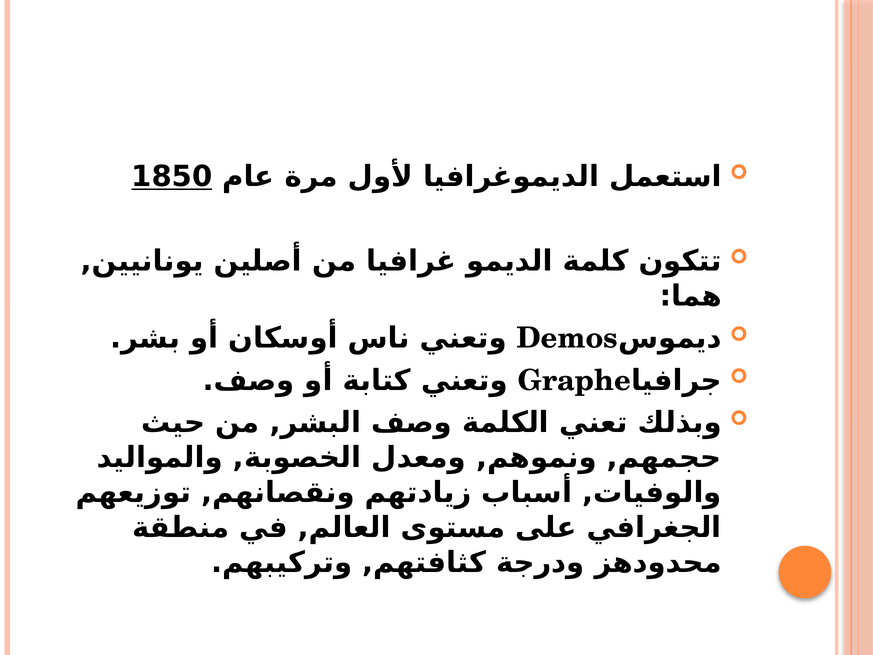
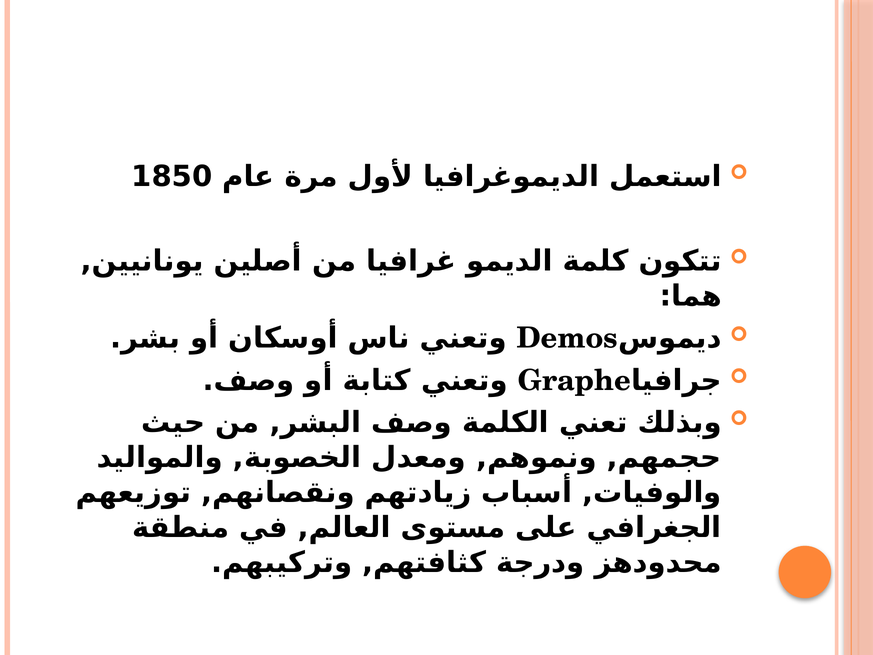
1850 underline: present -> none
